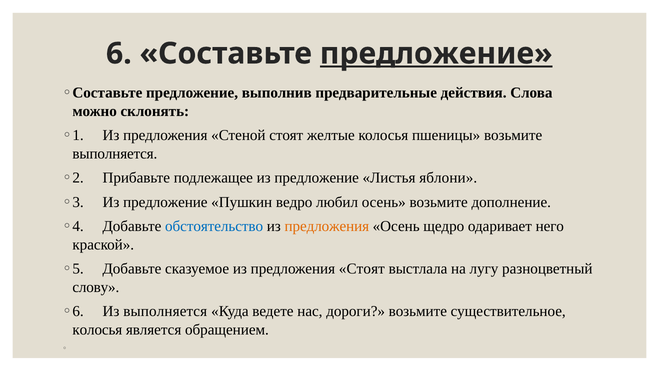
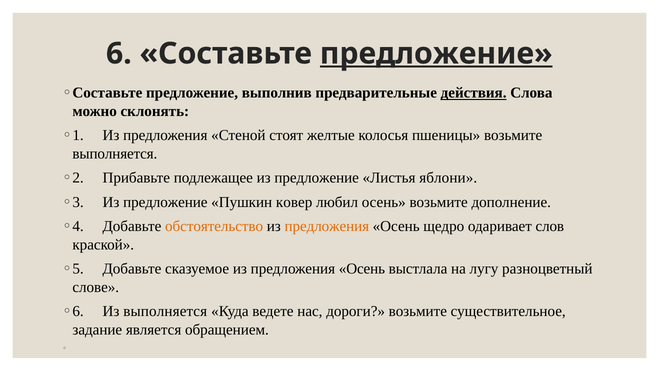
действия underline: none -> present
ведро: ведро -> ковер
обстоятельство colour: blue -> orange
него: него -> слов
сказуемое из предложения Стоят: Стоят -> Осень
слову: слову -> слове
колосья at (97, 329): колосья -> задание
